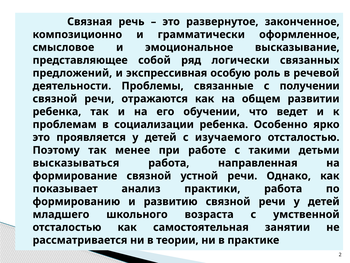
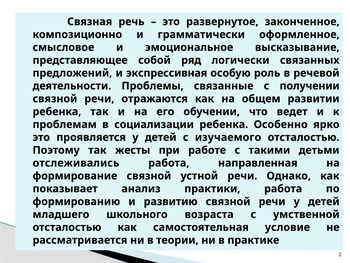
менее: менее -> жесты
высказываться: высказываться -> отслеживались
занятии: занятии -> условие
